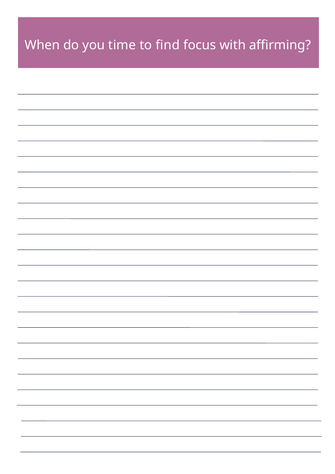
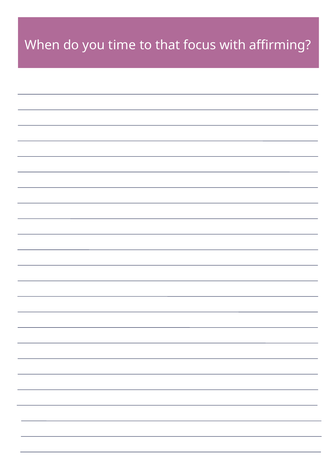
find: find -> that
